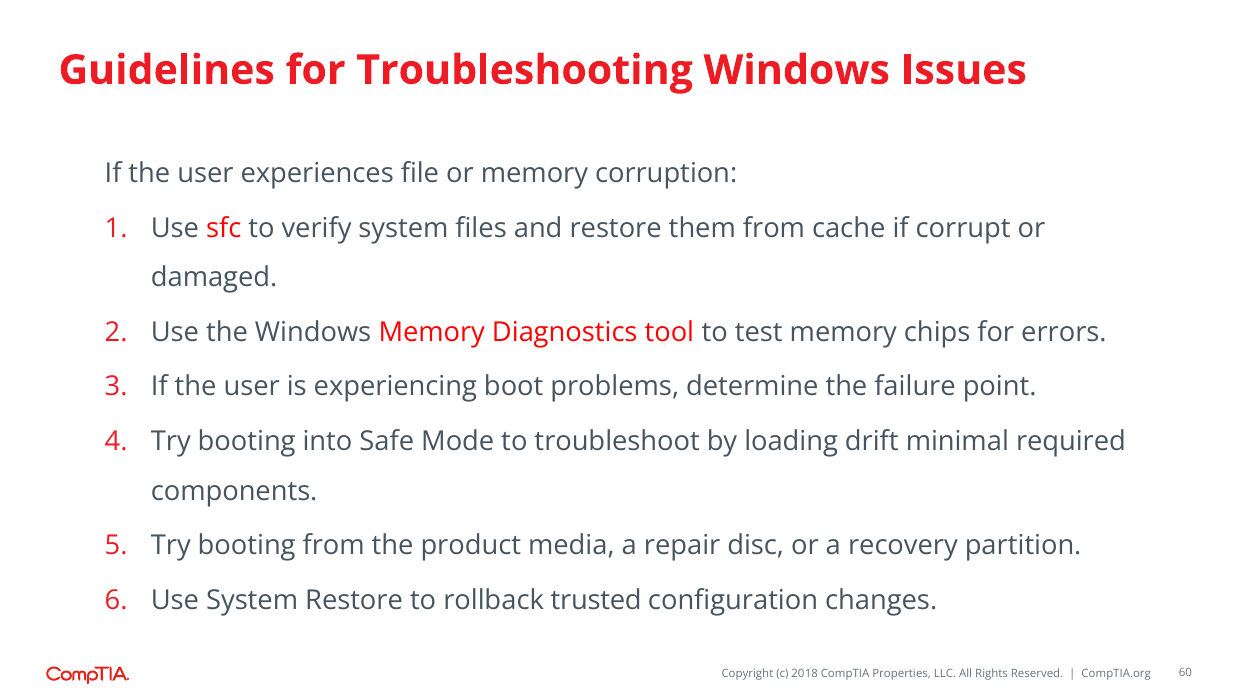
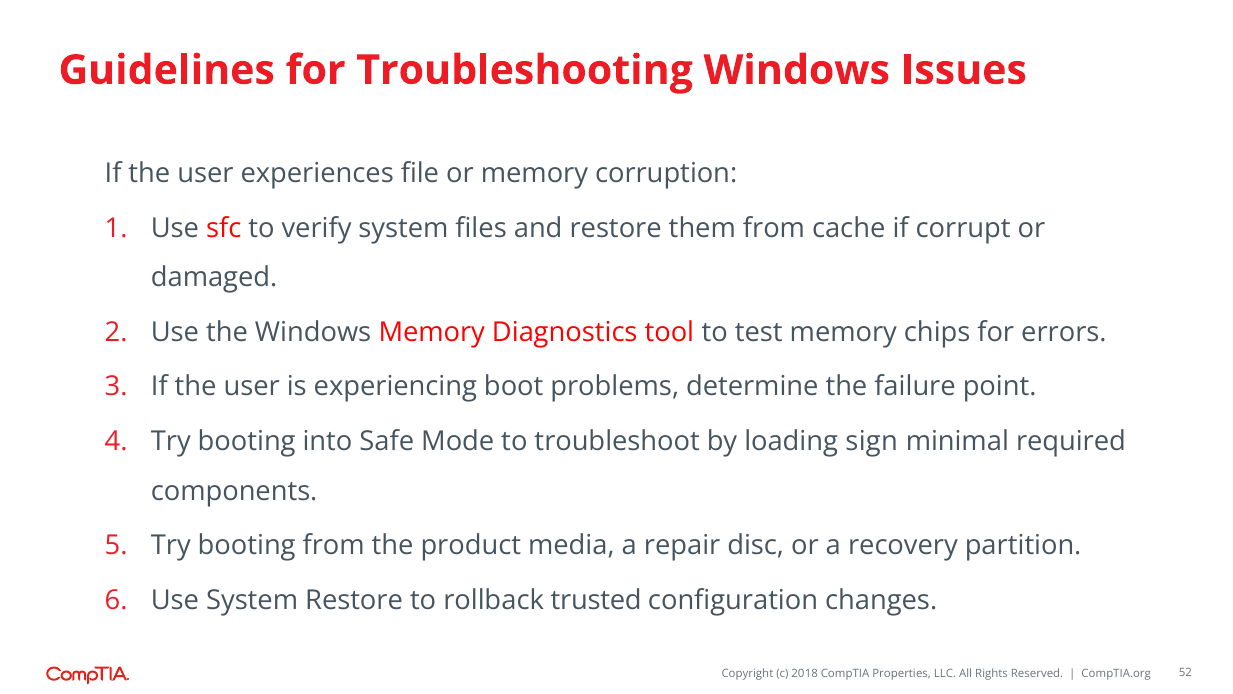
drift: drift -> sign
60: 60 -> 52
